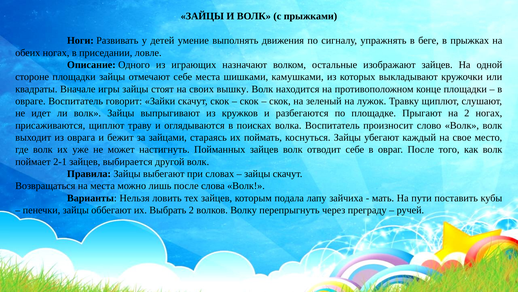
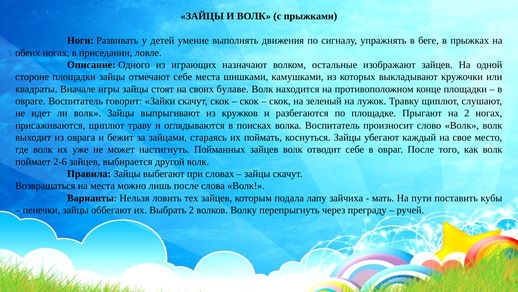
вышку: вышку -> булаве
2-1: 2-1 -> 2-6
